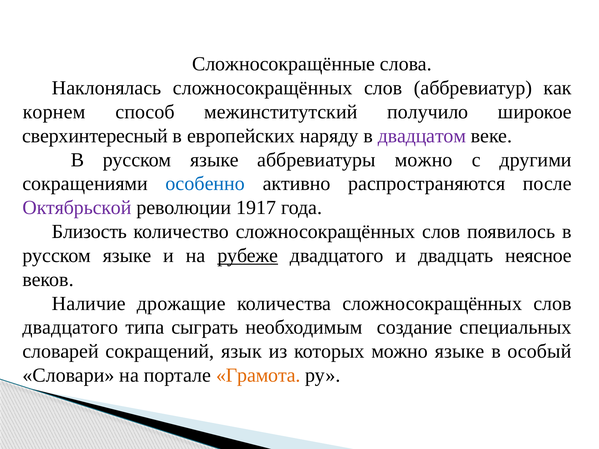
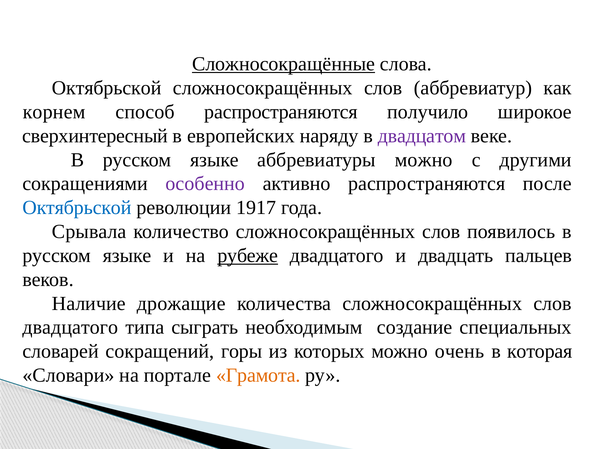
Сложносокращённые underline: none -> present
Наклонялась at (107, 88): Наклонялась -> Октябрьской
способ межинститутский: межинститутский -> распространяются
особенно colour: blue -> purple
Октябрьской at (77, 208) colour: purple -> blue
Близость: Близость -> Срывала
неясное: неясное -> пальцев
язык: язык -> горы
можно языке: языке -> очень
особый: особый -> которая
